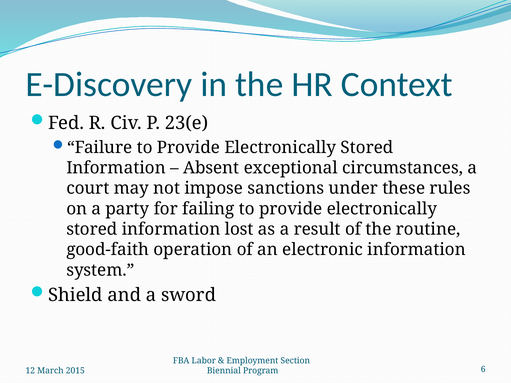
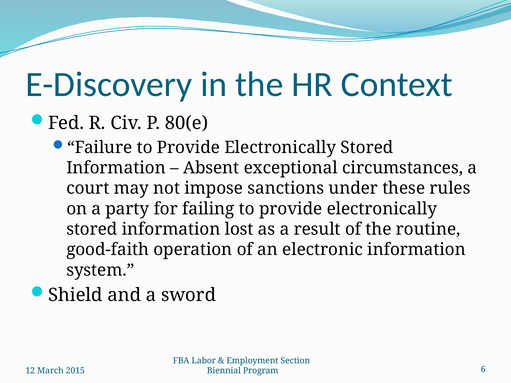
23(e: 23(e -> 80(e
